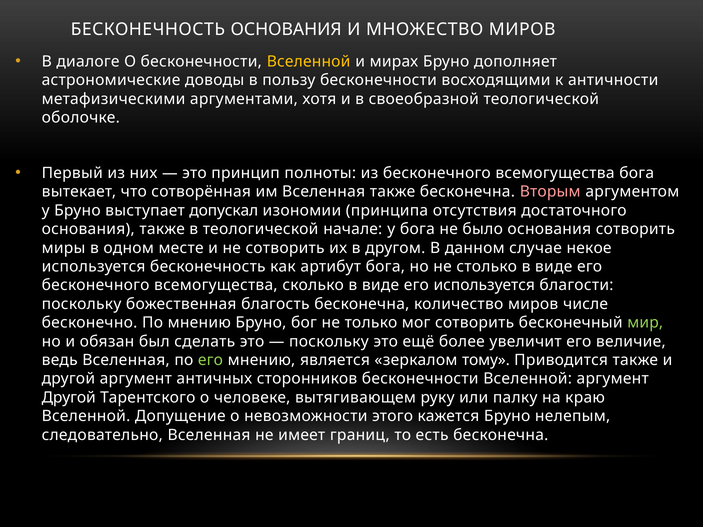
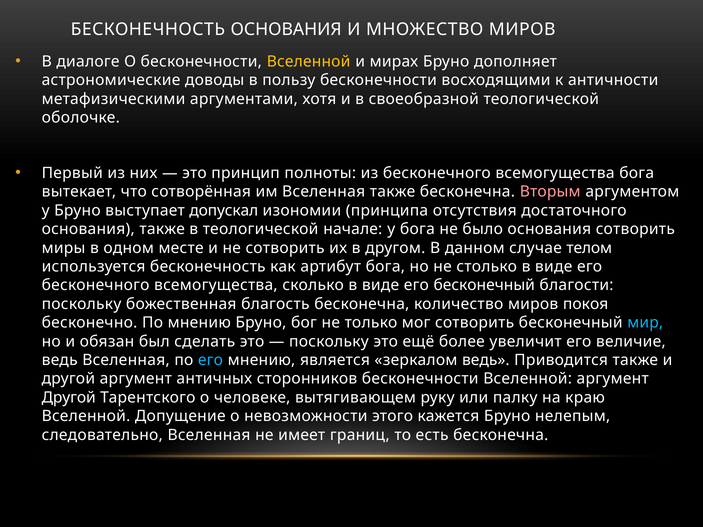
некое: некое -> телом
его используется: используется -> бесконечный
числе: числе -> покоя
мир colour: light green -> light blue
его at (210, 360) colour: light green -> light blue
зеркалом тому: тому -> ведь
